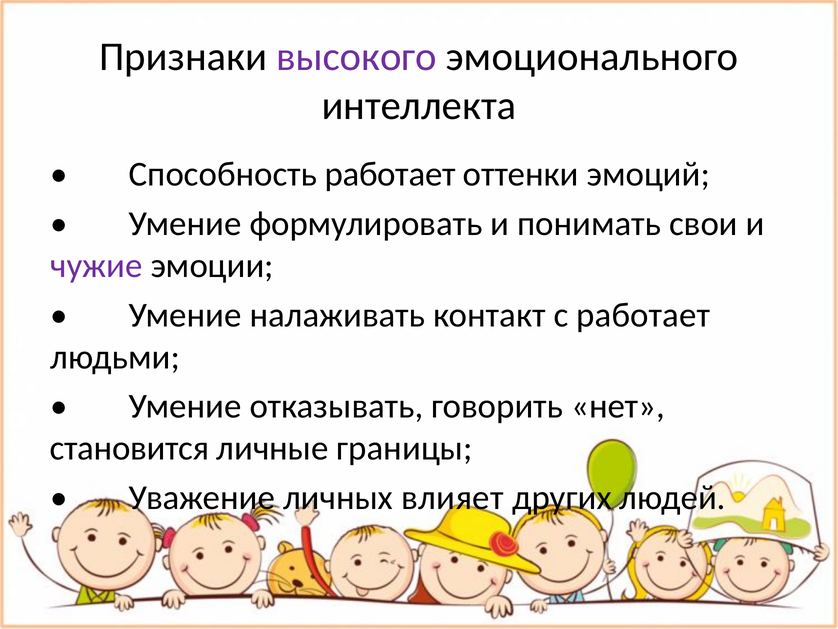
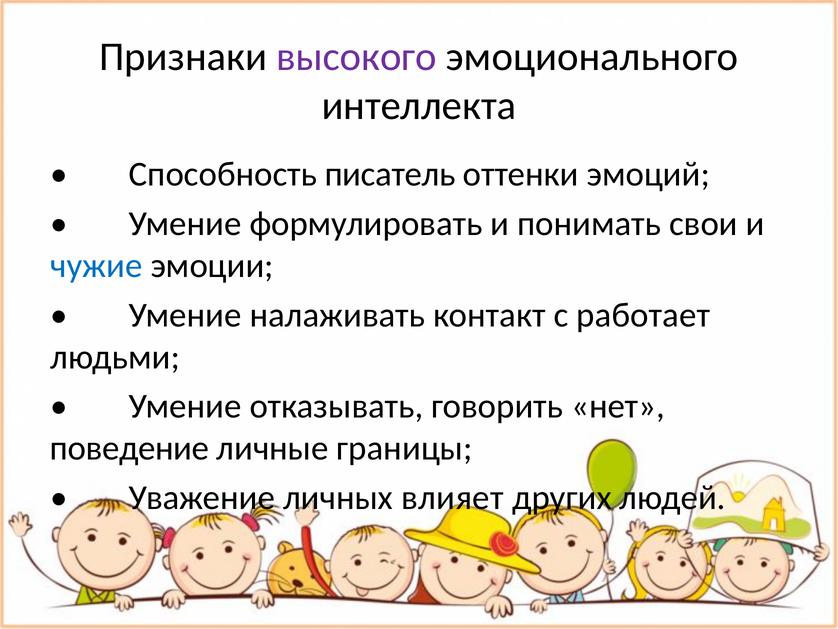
Способность работает: работает -> писатель
чужие colour: purple -> blue
становится: становится -> поведение
